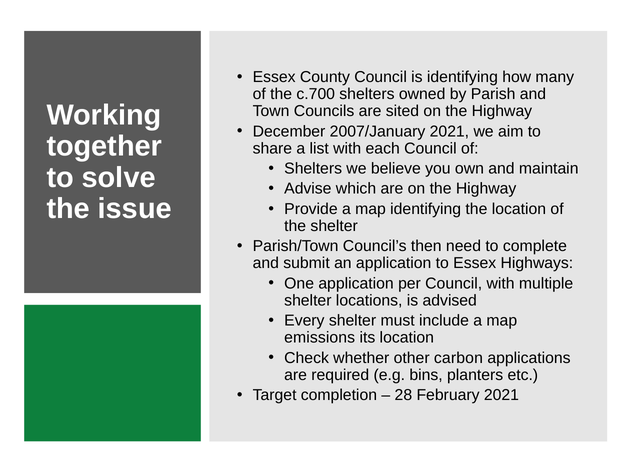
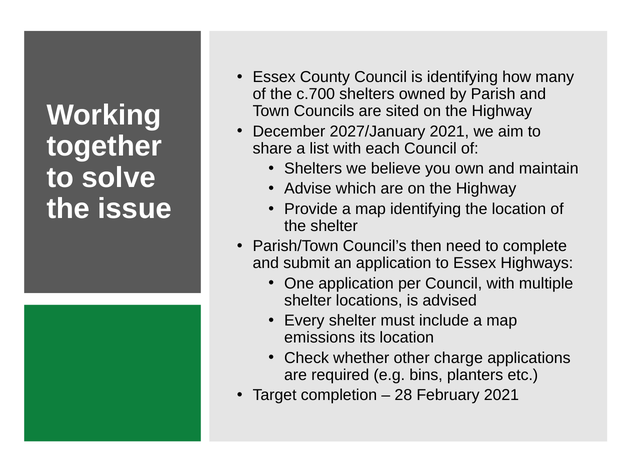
2007/January: 2007/January -> 2027/January
carbon: carbon -> charge
